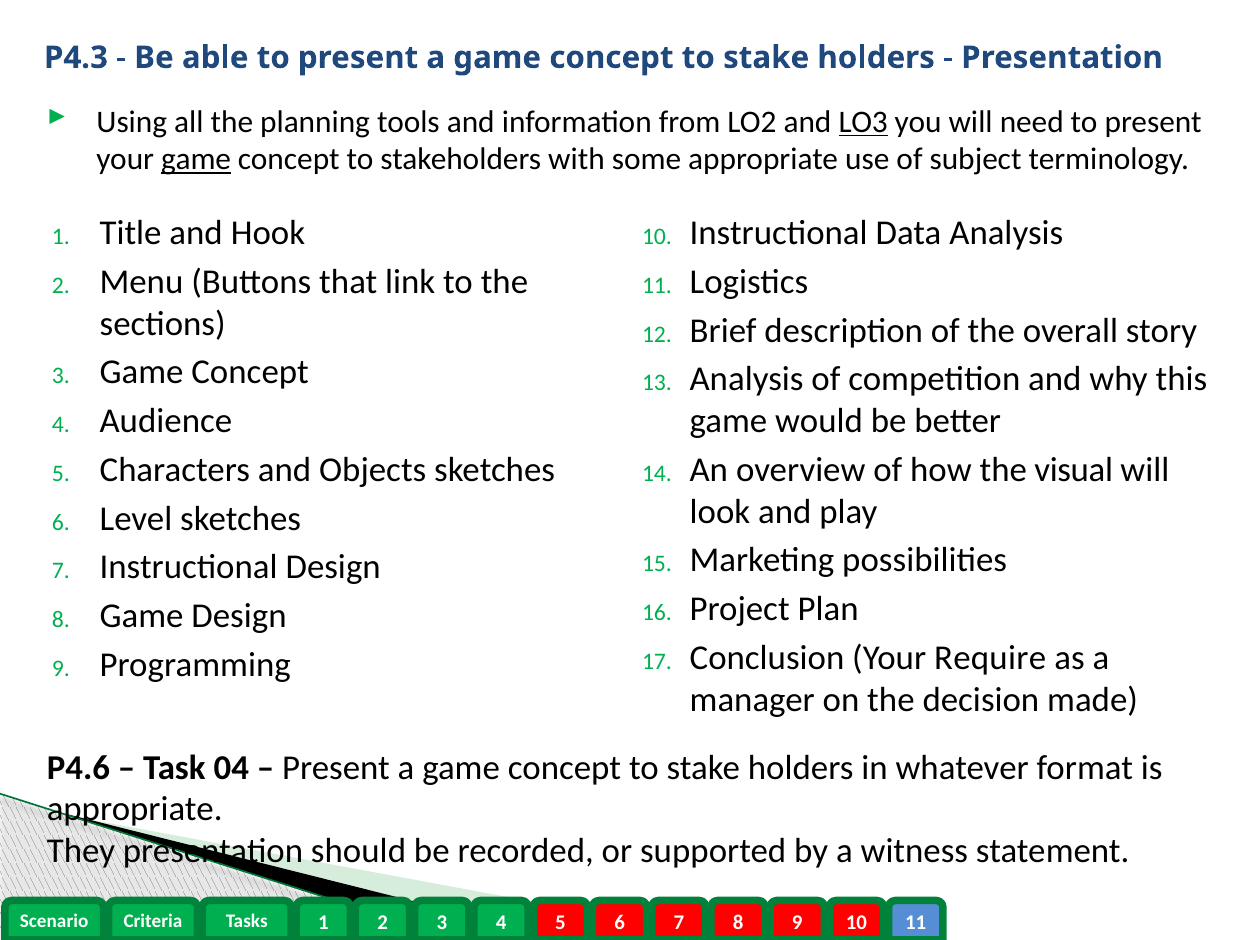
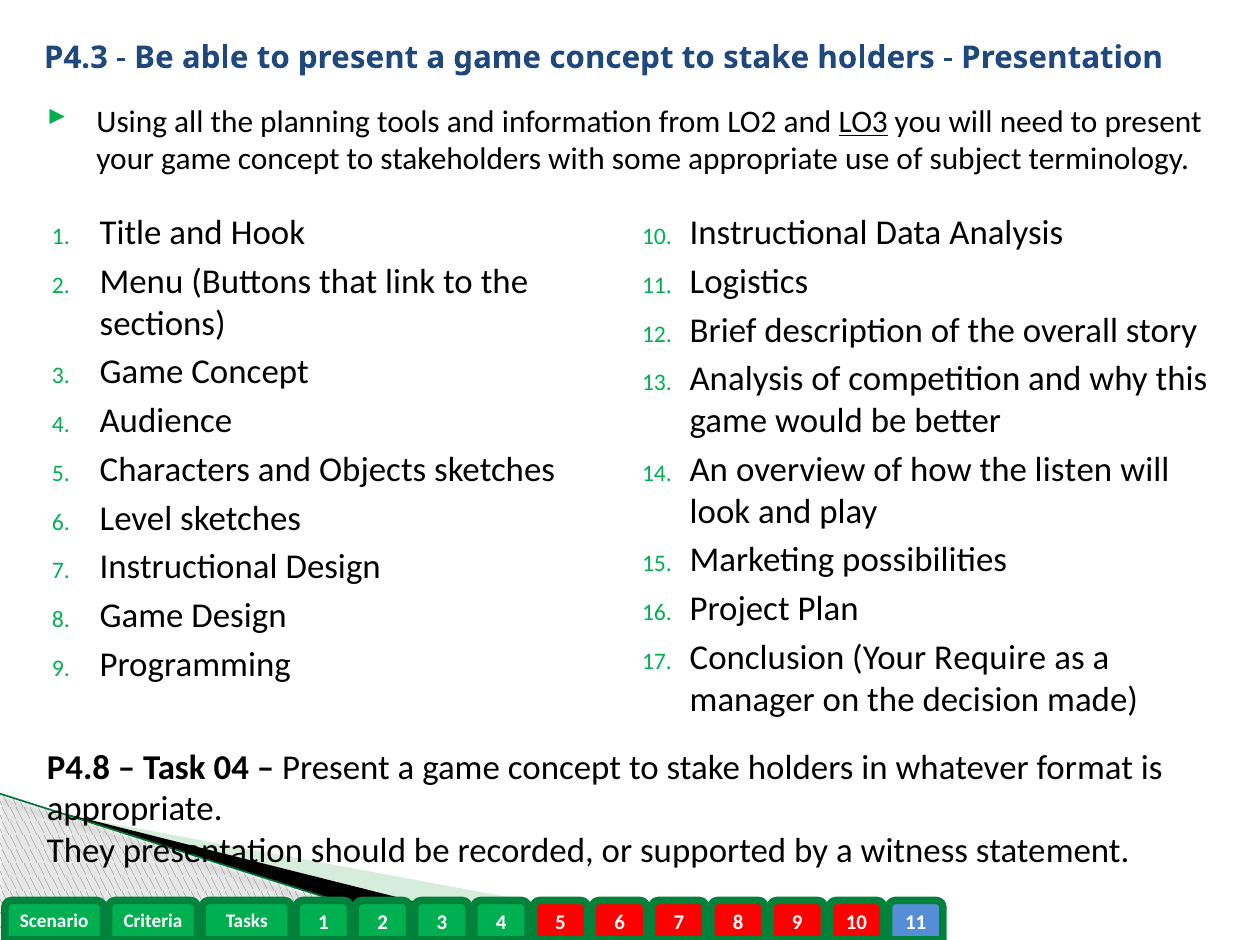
game at (196, 160) underline: present -> none
visual: visual -> listen
P4.6: P4.6 -> P4.8
